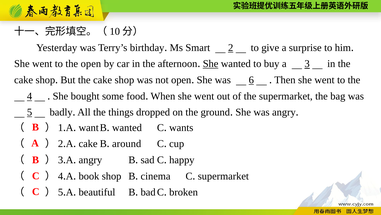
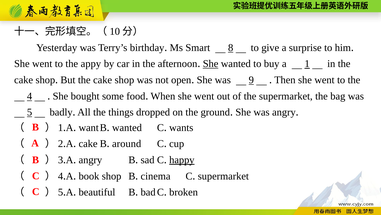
2: 2 -> 8
the open: open -> appy
3: 3 -> 1
6: 6 -> 9
happy underline: none -> present
